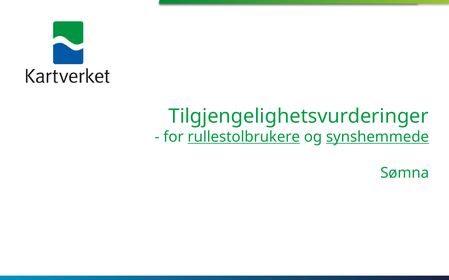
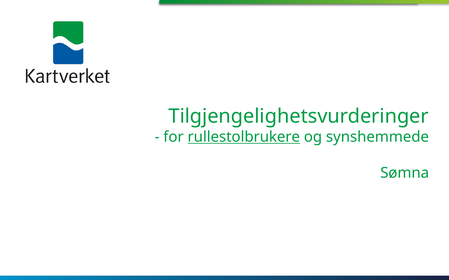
synshemmede underline: present -> none
